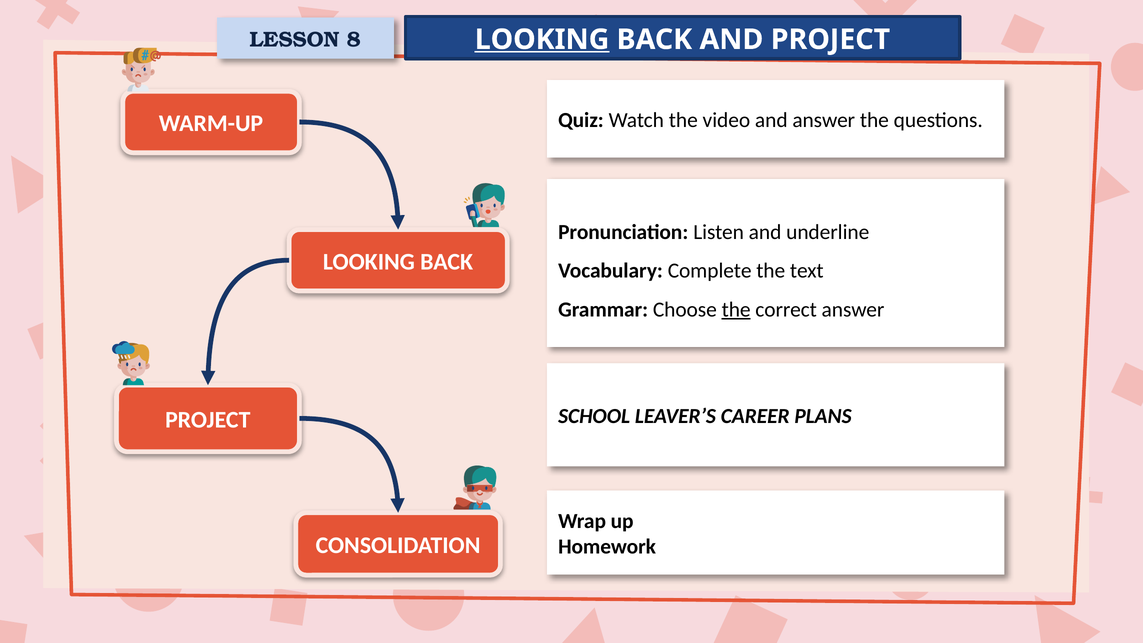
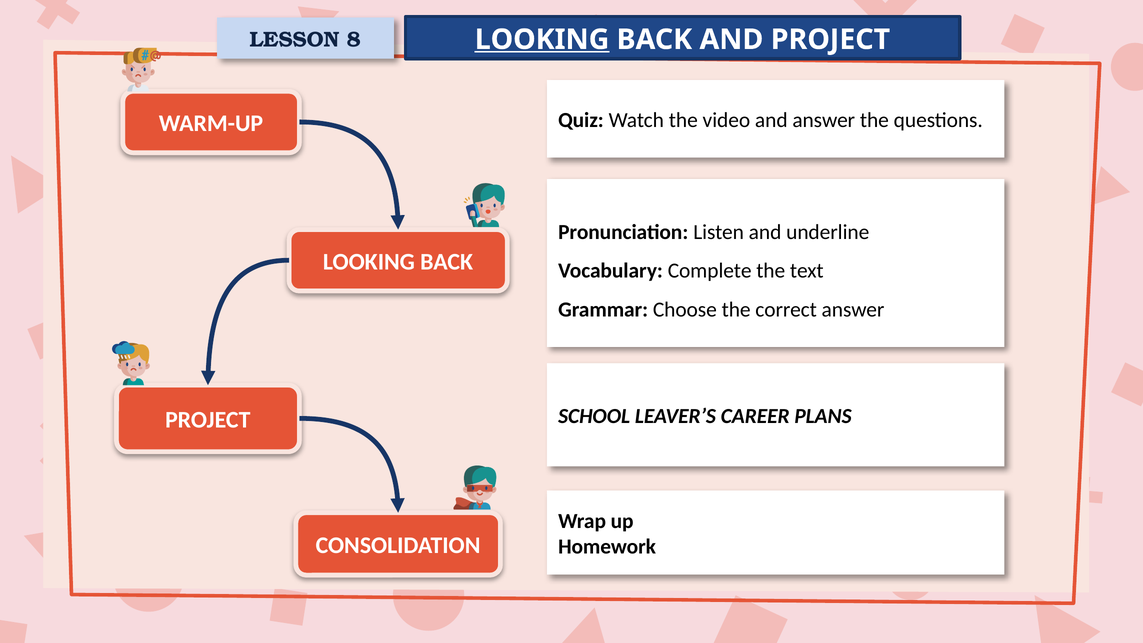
the at (736, 309) underline: present -> none
